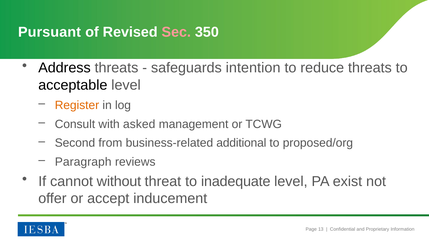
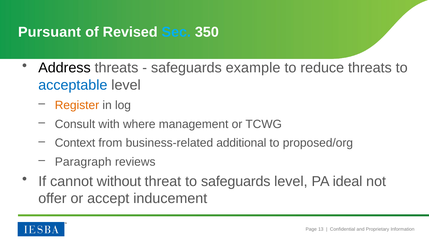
Sec colour: pink -> light blue
intention: intention -> example
acceptable colour: black -> blue
asked: asked -> where
Second: Second -> Context
to inadequate: inadequate -> safeguards
exist: exist -> ideal
